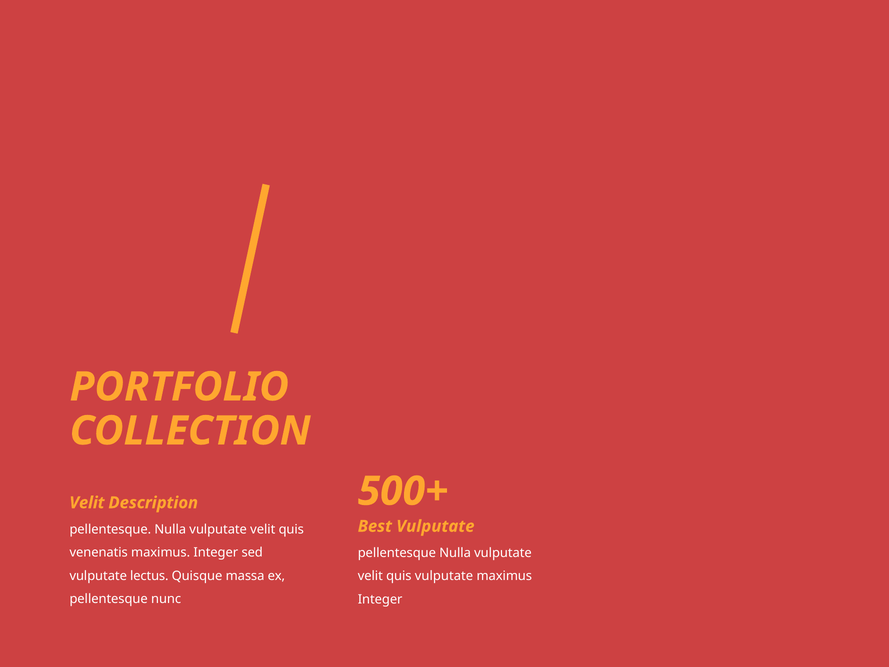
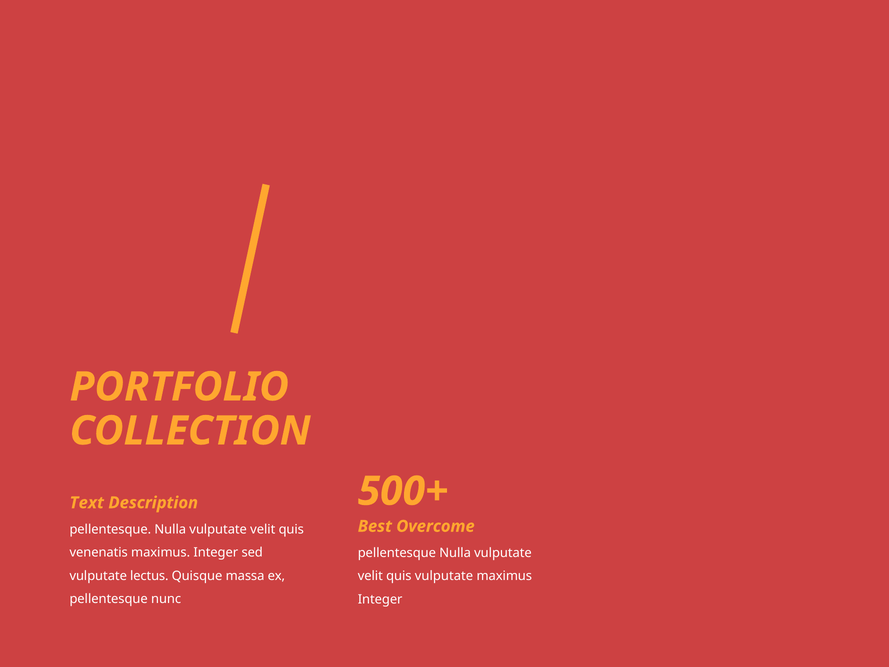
Velit at (87, 503): Velit -> Text
Best Vulputate: Vulputate -> Overcome
